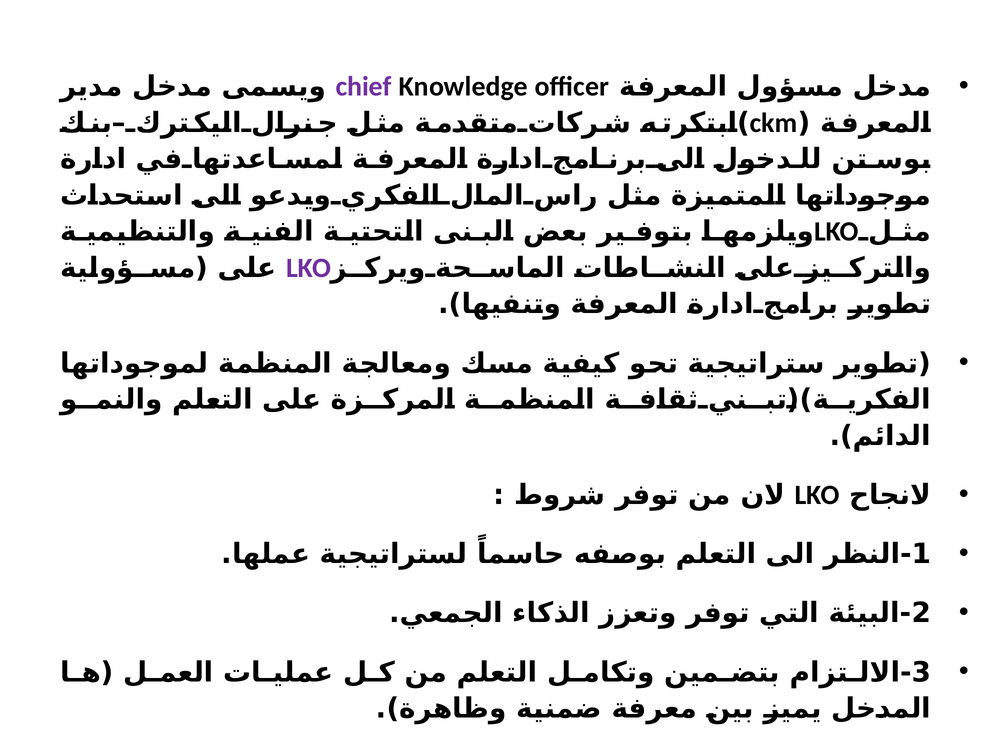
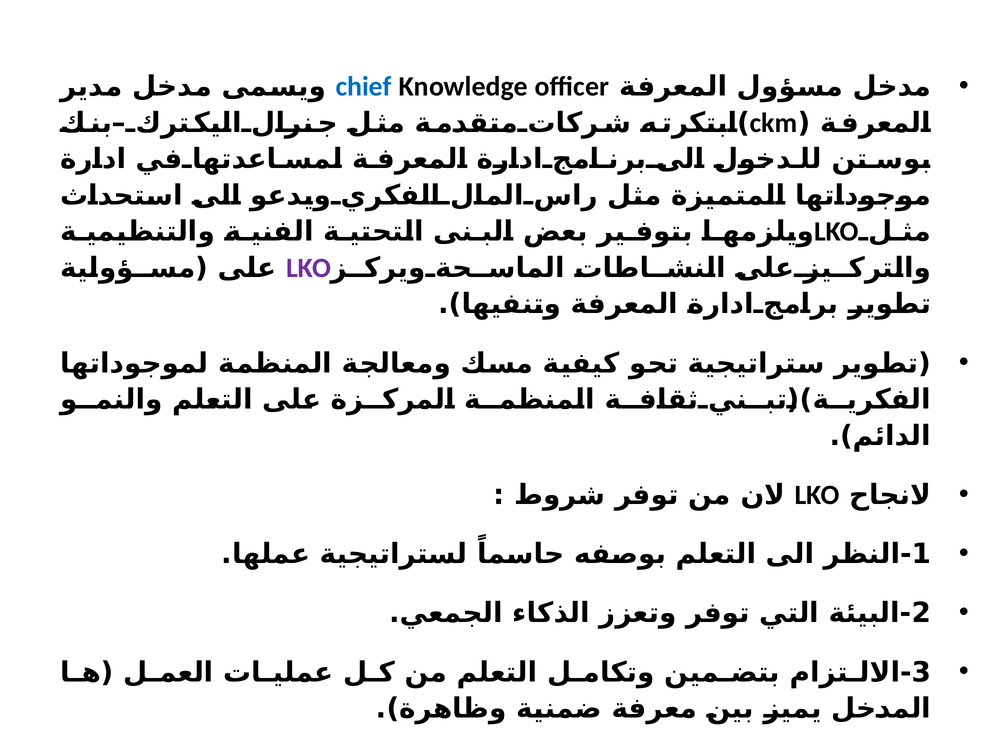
chief colour: purple -> blue
